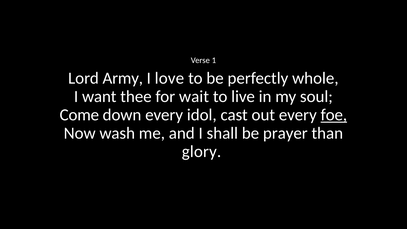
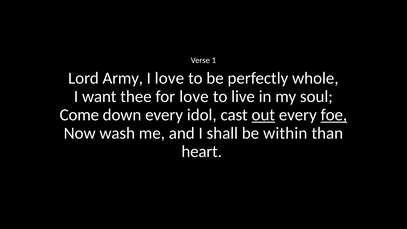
for wait: wait -> love
out underline: none -> present
prayer: prayer -> within
glory: glory -> heart
